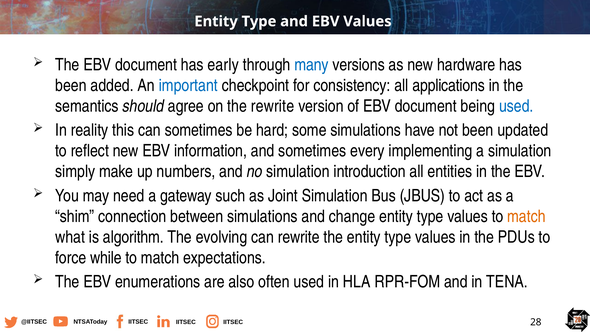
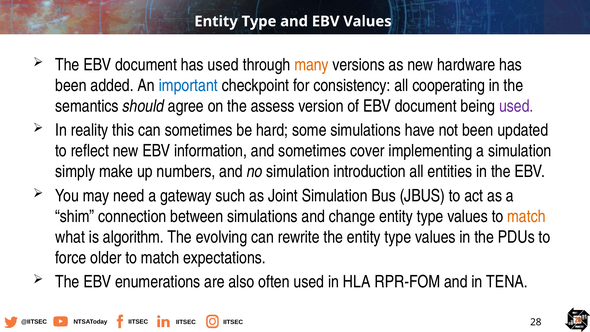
has early: early -> used
many colour: blue -> orange
applications: applications -> cooperating
the rewrite: rewrite -> assess
used at (516, 106) colour: blue -> purple
every: every -> cover
while: while -> older
